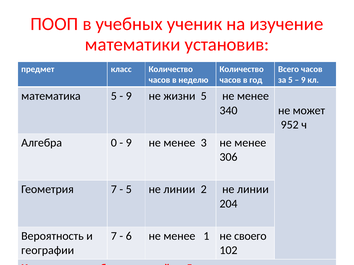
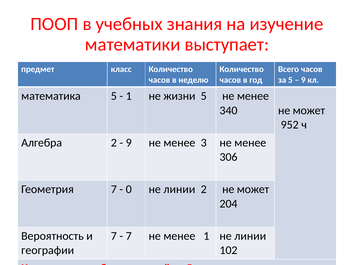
ученик: ученик -> знания
установив: установив -> выступает
9 at (129, 96): 9 -> 1
Алгебра 0: 0 -> 2
5 at (129, 190): 5 -> 0
2 не линии: линии -> может
6 at (129, 236): 6 -> 7
1 не своего: своего -> линии
